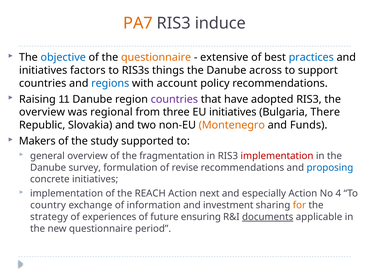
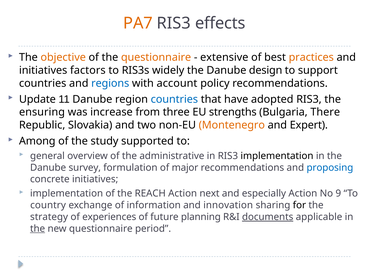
induce: induce -> effects
objective colour: blue -> orange
practices colour: blue -> orange
things: things -> widely
across: across -> design
Raising: Raising -> Update
countries at (174, 99) colour: purple -> blue
overview at (42, 112): overview -> ensuring
regional: regional -> increase
EU initiatives: initiatives -> strengths
Funds: Funds -> Expert
Makers: Makers -> Among
fragmentation: fragmentation -> administrative
implementation at (277, 156) colour: red -> black
revise: revise -> major
4: 4 -> 9
investment: investment -> innovation
for colour: orange -> black
ensuring: ensuring -> planning
the at (38, 228) underline: none -> present
